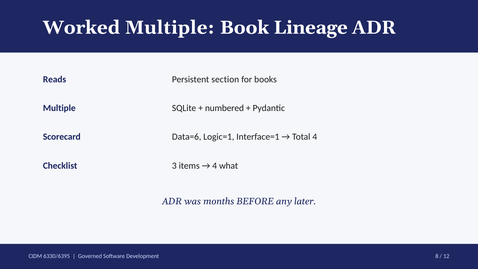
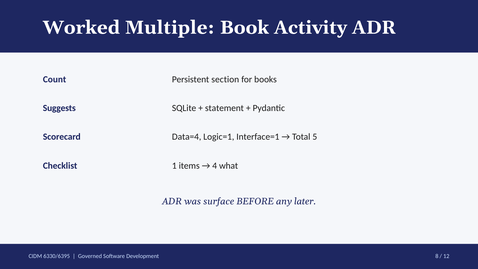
Lineage: Lineage -> Activity
Reads: Reads -> Count
Multiple at (59, 108): Multiple -> Suggests
numbered: numbered -> statement
Data=6: Data=6 -> Data=4
Total 4: 4 -> 5
3: 3 -> 1
months: months -> surface
